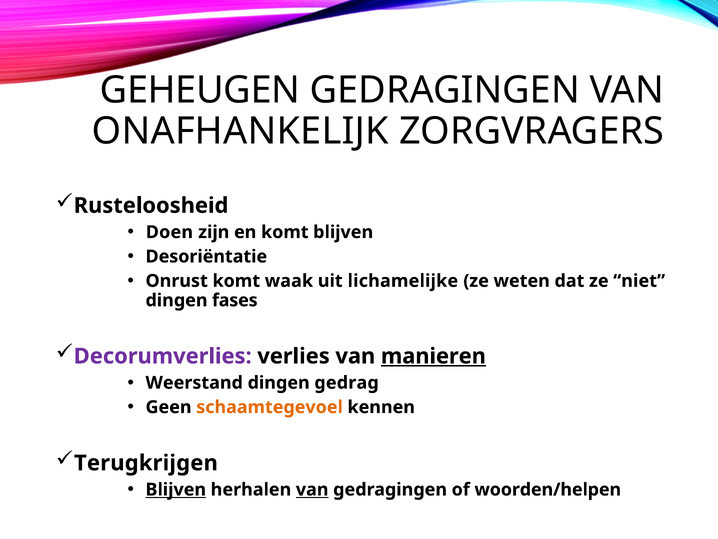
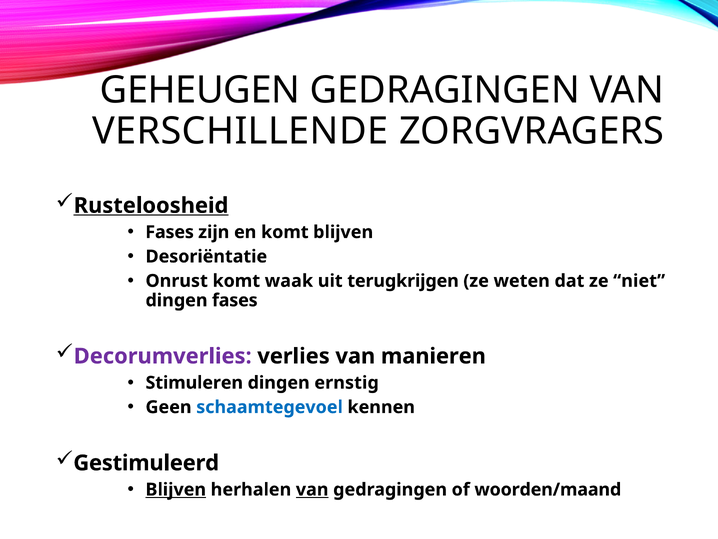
ONAFHANKELIJK: ONAFHANKELIJK -> VERSCHILLENDE
Rusteloosheid underline: none -> present
Doen at (169, 232): Doen -> Fases
lichamelijke: lichamelijke -> terugkrijgen
manieren underline: present -> none
Weerstand: Weerstand -> Stimuleren
gedrag: gedrag -> ernstig
schaamtegevoel colour: orange -> blue
Terugkrijgen: Terugkrijgen -> Gestimuleerd
woorden/helpen: woorden/helpen -> woorden/maand
